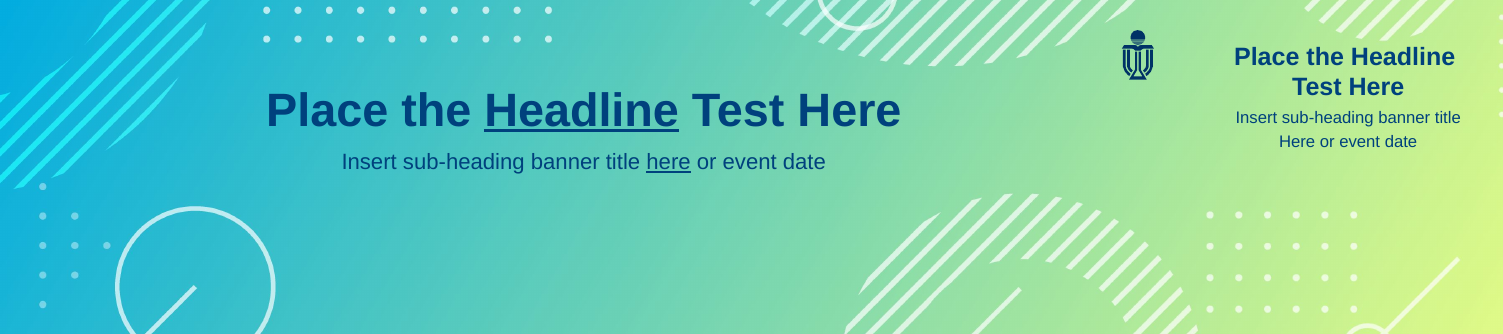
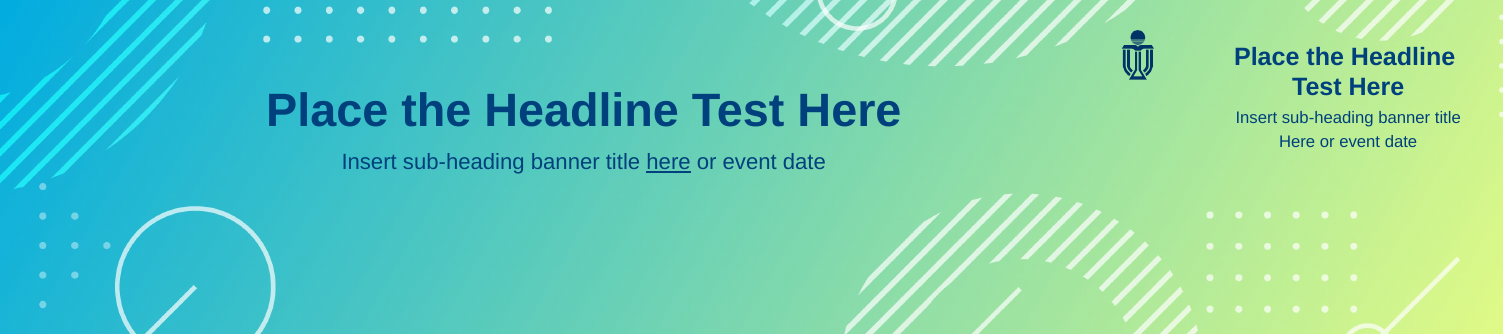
Headline at (582, 111) underline: present -> none
